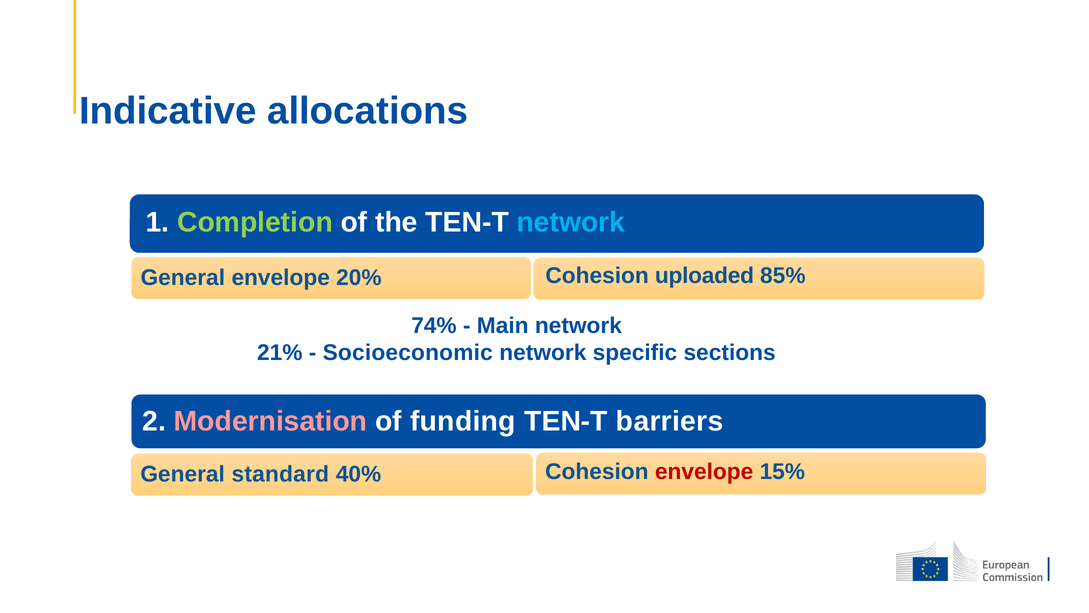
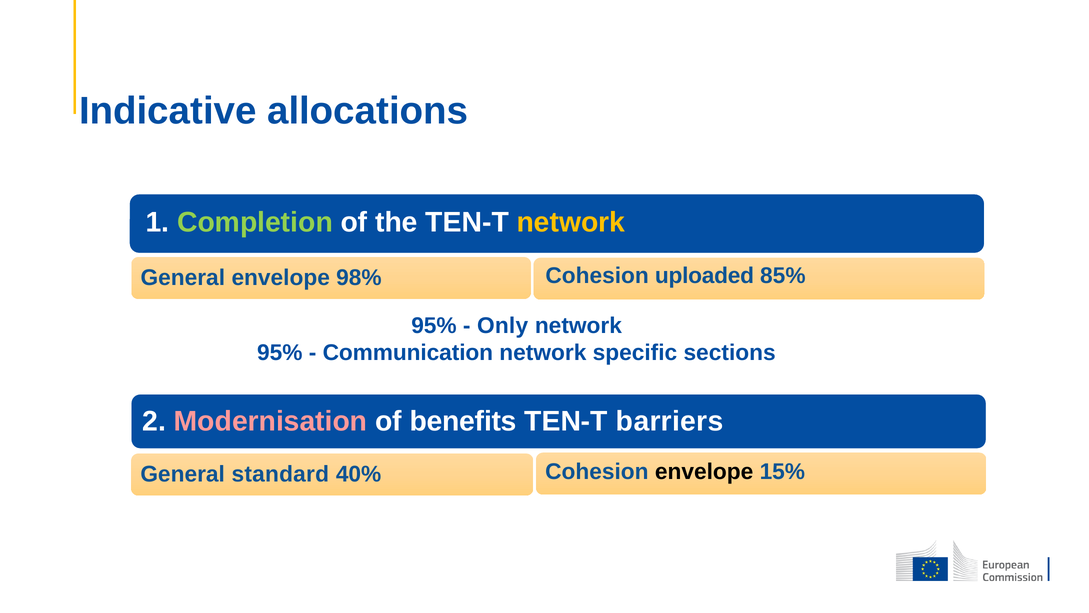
network at (571, 222) colour: light blue -> yellow
20%: 20% -> 98%
74% at (434, 325): 74% -> 95%
Main: Main -> Only
21% at (280, 353): 21% -> 95%
Socioeconomic: Socioeconomic -> Communication
funding: funding -> benefits
envelope at (704, 471) colour: red -> black
